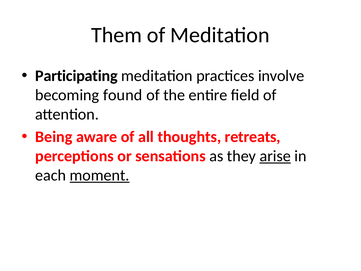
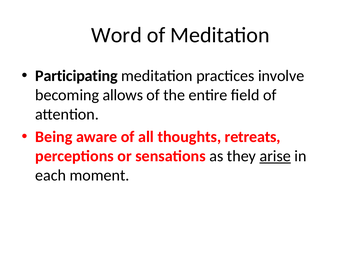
Them: Them -> Word
found: found -> allows
moment underline: present -> none
